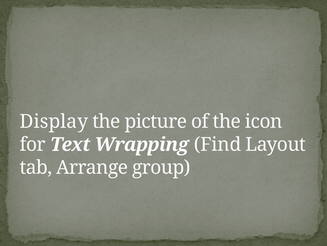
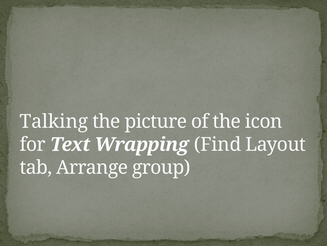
Display: Display -> Talking
